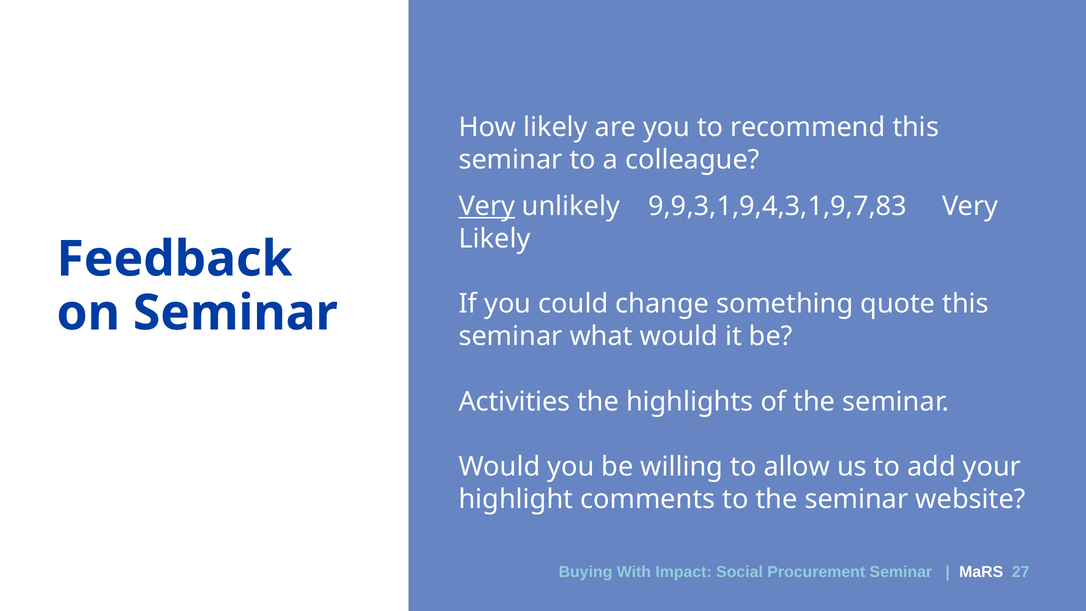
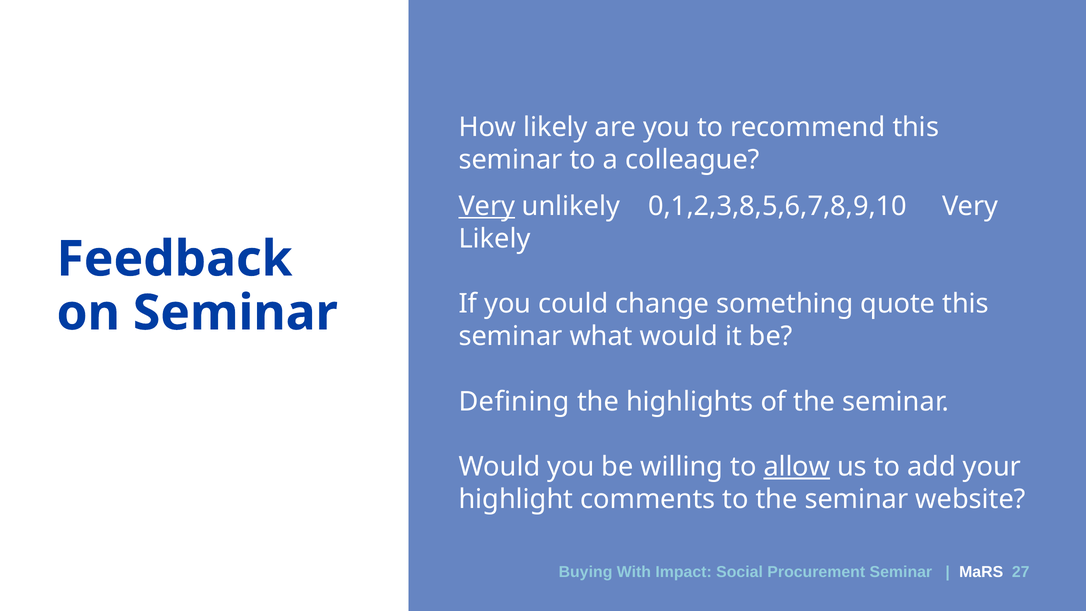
9,9,3,1,9,4,3,1,9,7,83: 9,9,3,1,9,4,3,1,9,7,83 -> 0,1,2,3,8,5,6,7,8,9,10
Activities: Activities -> Defining
allow underline: none -> present
